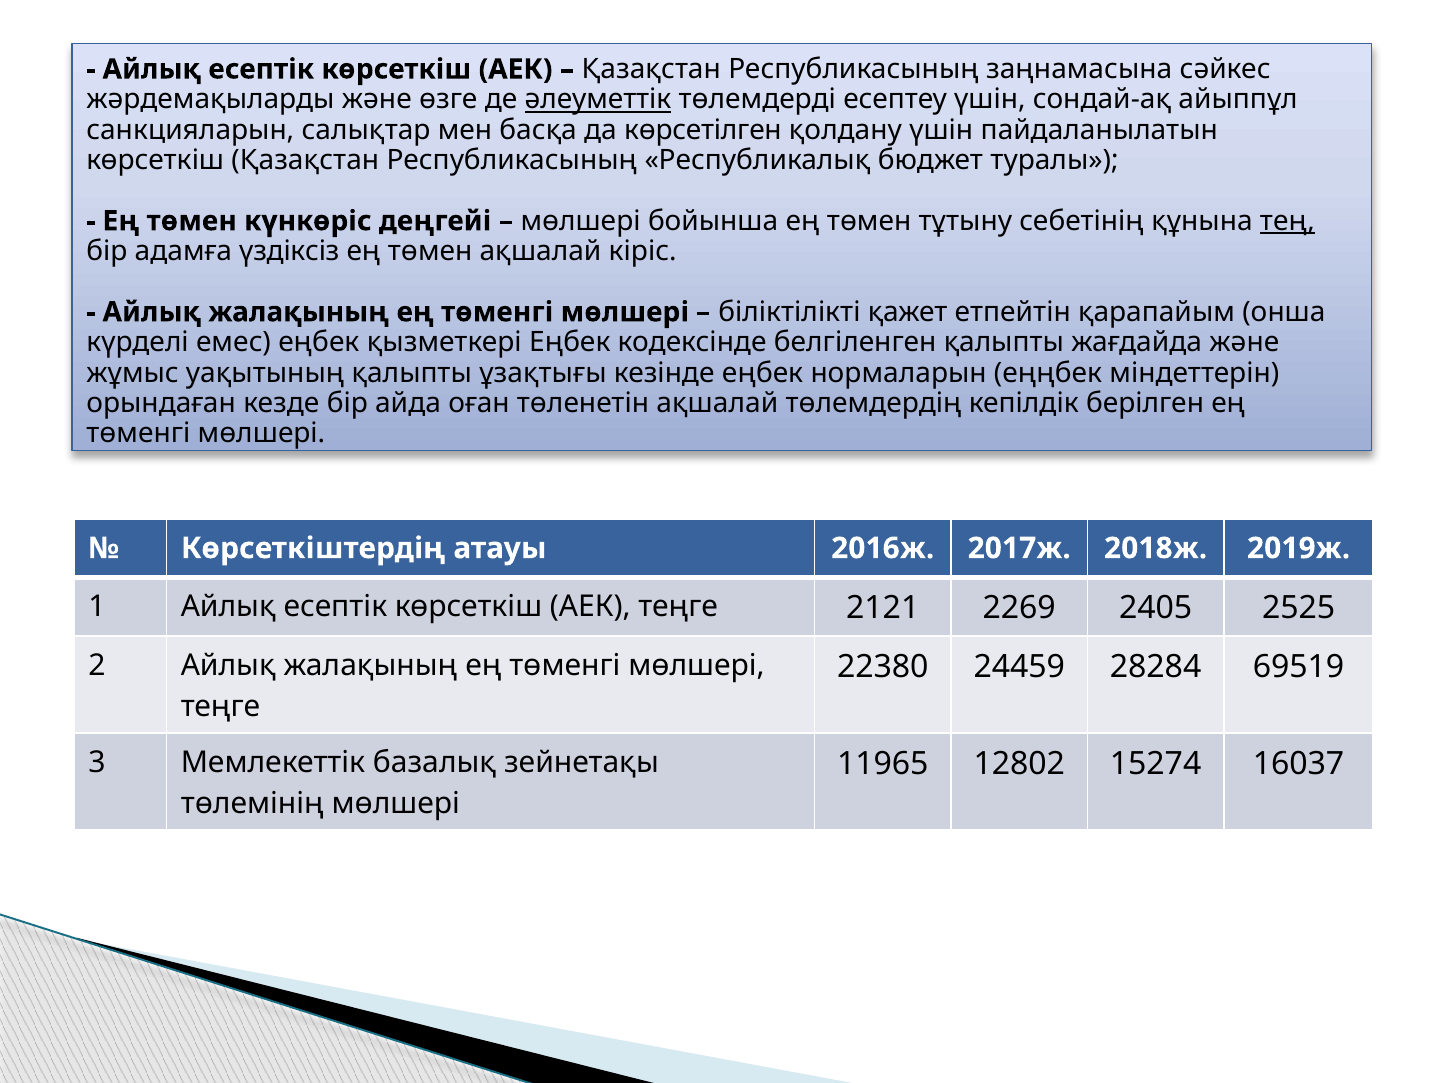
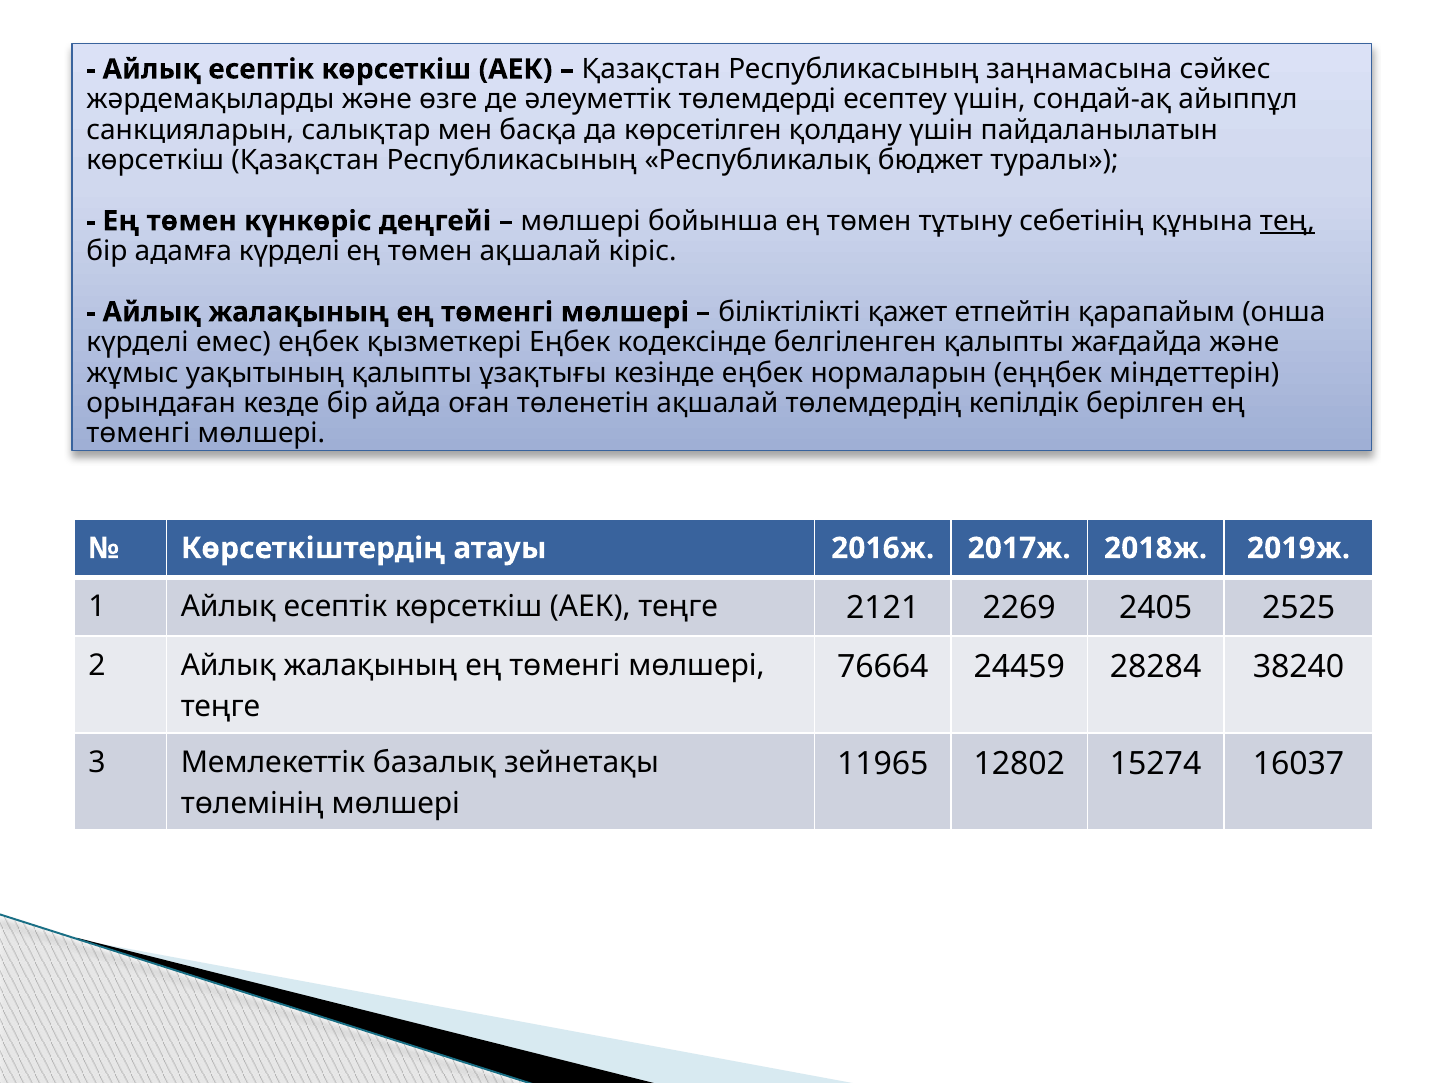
әлеуметтік underline: present -> none
адамға үздіксіз: үздіксіз -> күрделі
22380: 22380 -> 76664
69519: 69519 -> 38240
